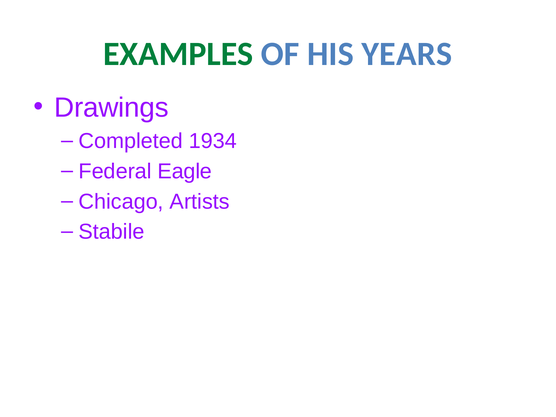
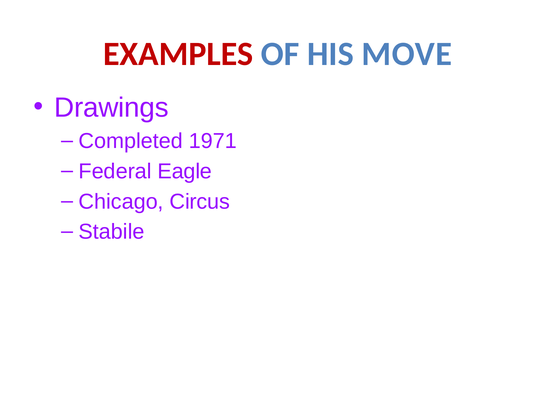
EXAMPLES colour: green -> red
YEARS: YEARS -> MOVE
1934: 1934 -> 1971
Artists: Artists -> Circus
